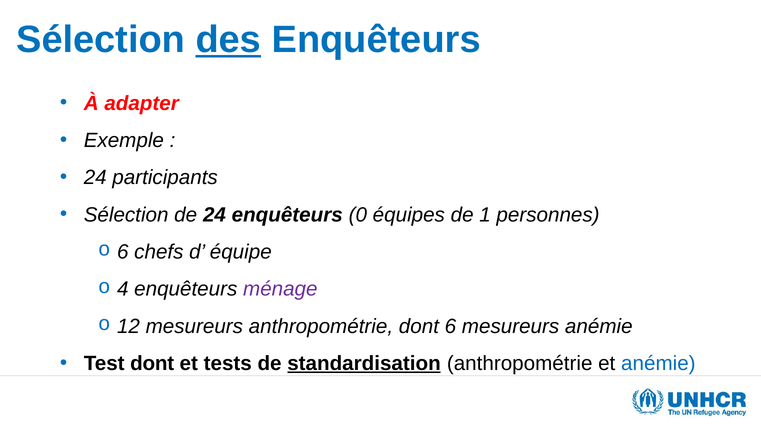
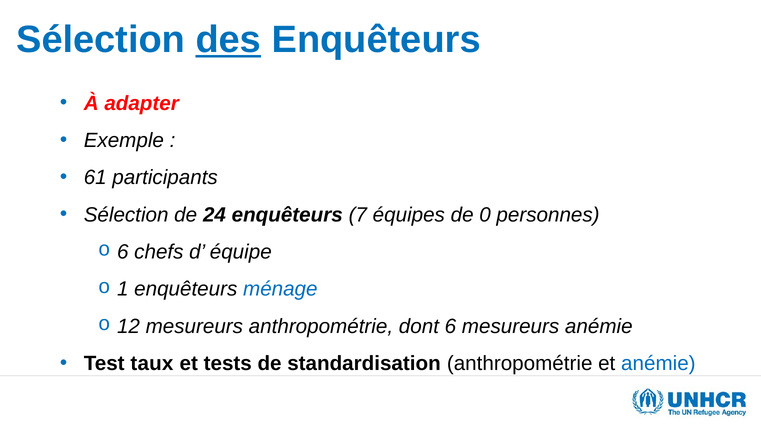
24 at (95, 178): 24 -> 61
0: 0 -> 7
1: 1 -> 0
4: 4 -> 1
ménage colour: purple -> blue
Test dont: dont -> taux
standardisation underline: present -> none
